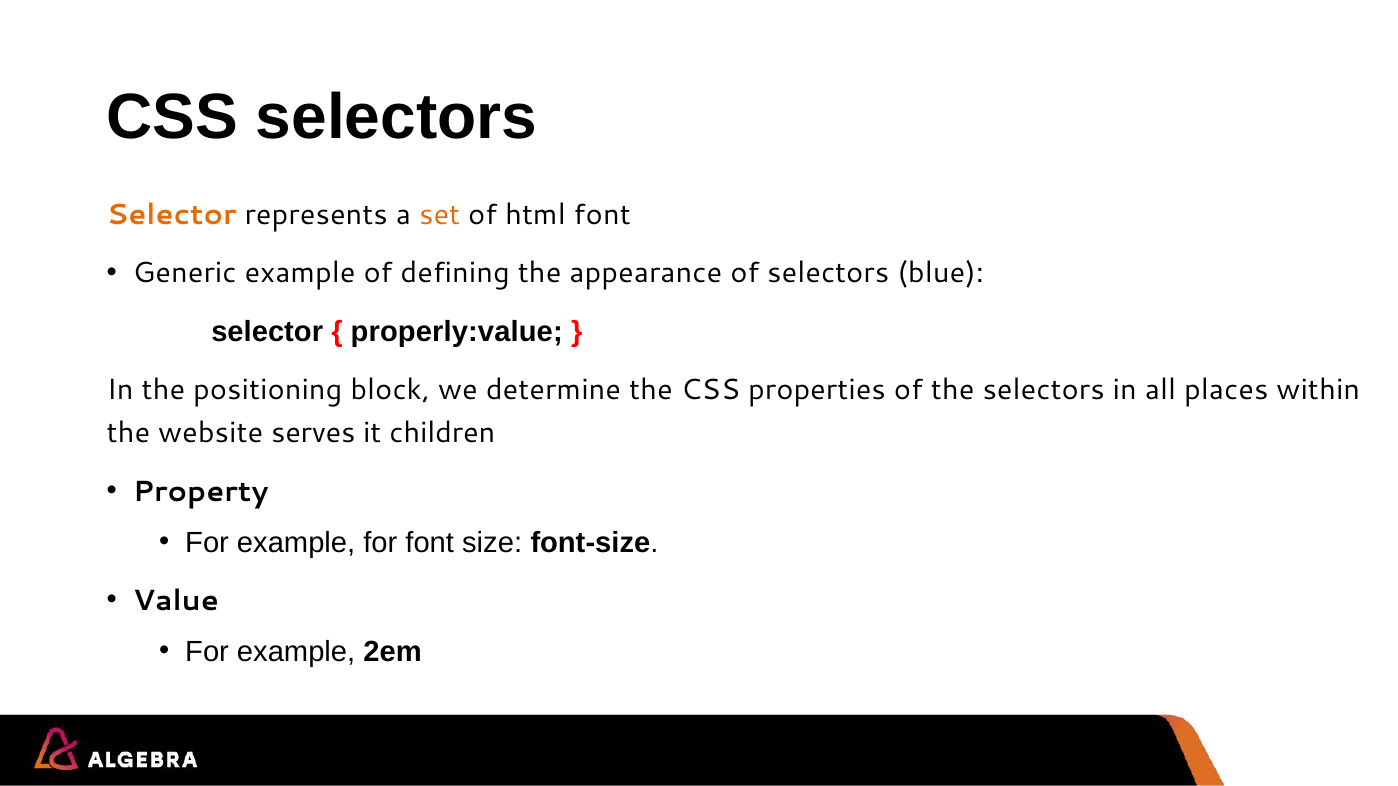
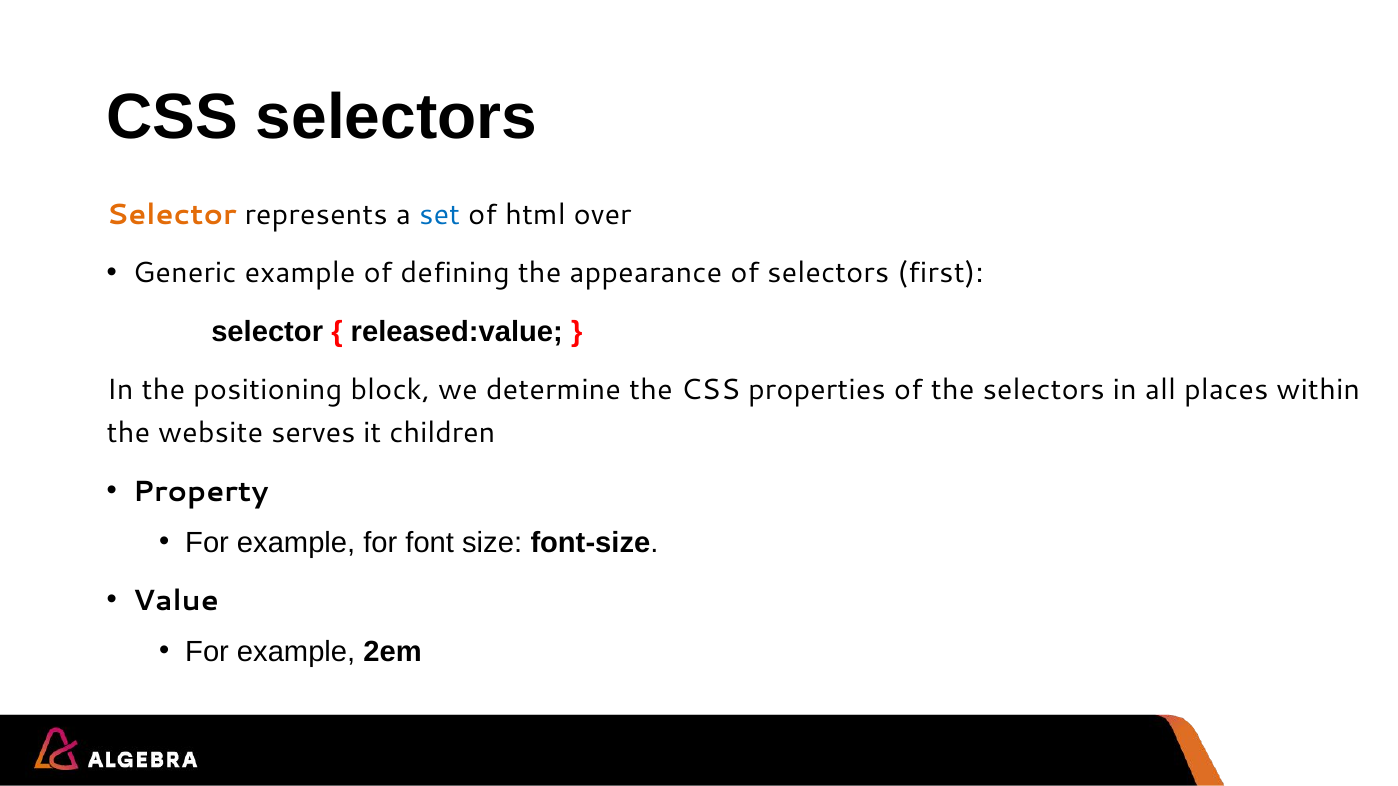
set colour: orange -> blue
html font: font -> over
blue: blue -> first
properly:value: properly:value -> released:value
